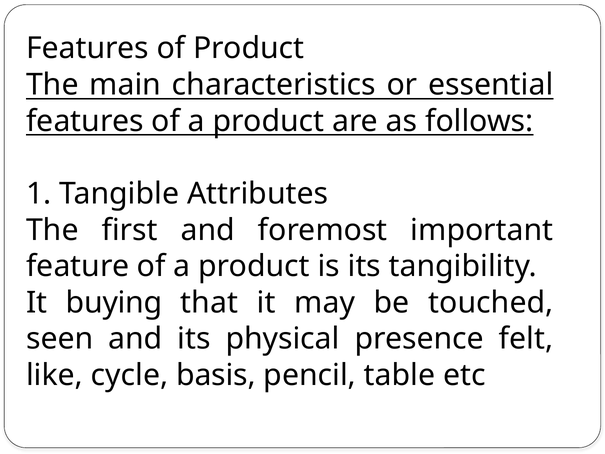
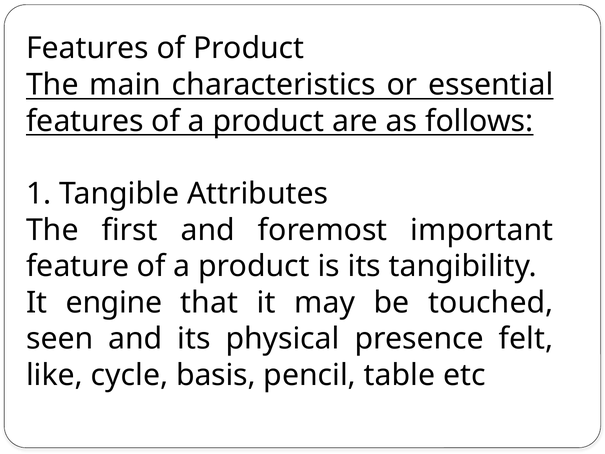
buying: buying -> engine
